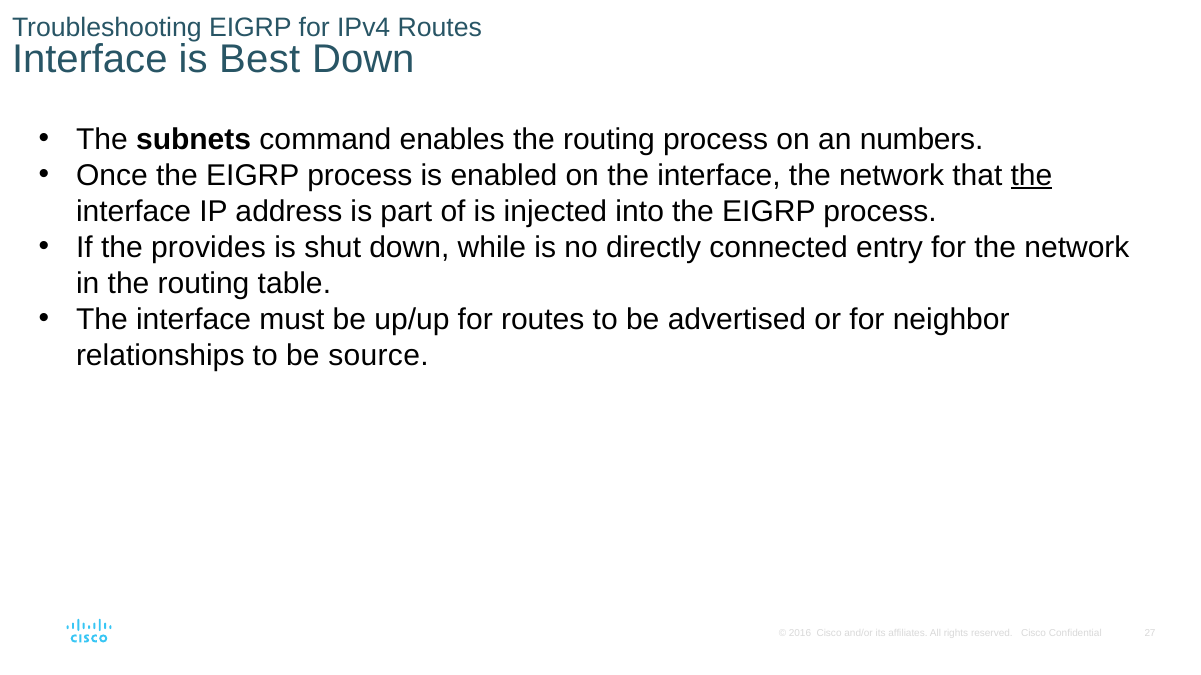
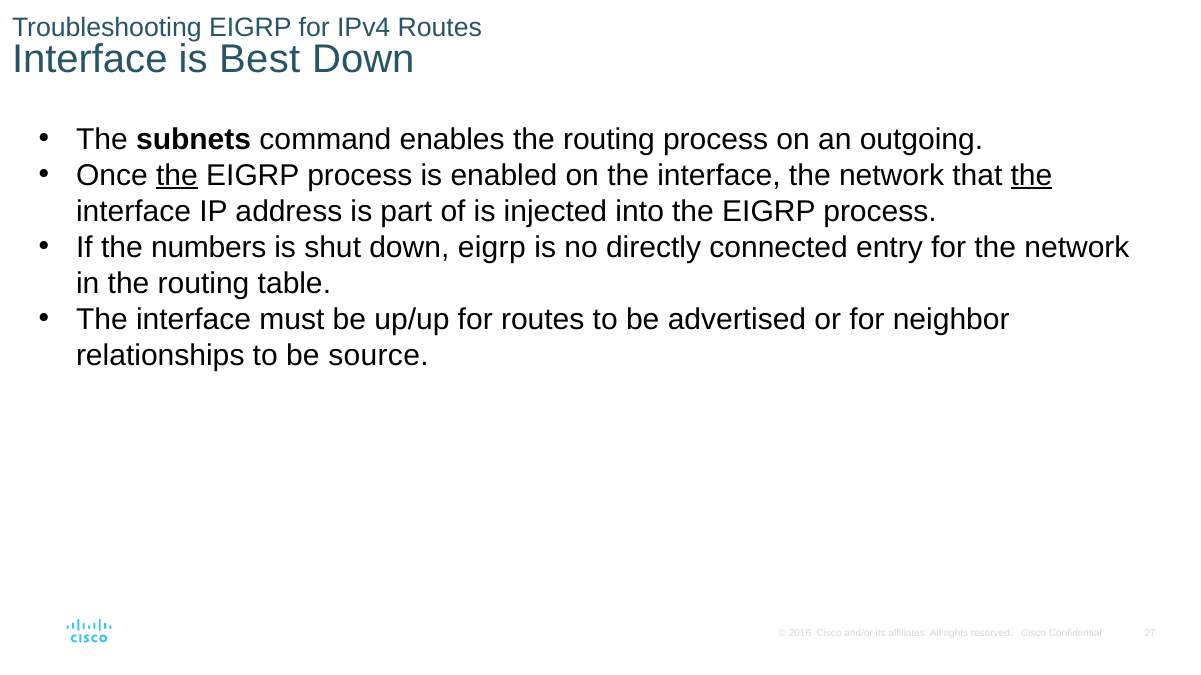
numbers: numbers -> outgoing
the at (177, 176) underline: none -> present
provides: provides -> numbers
down while: while -> eigrp
